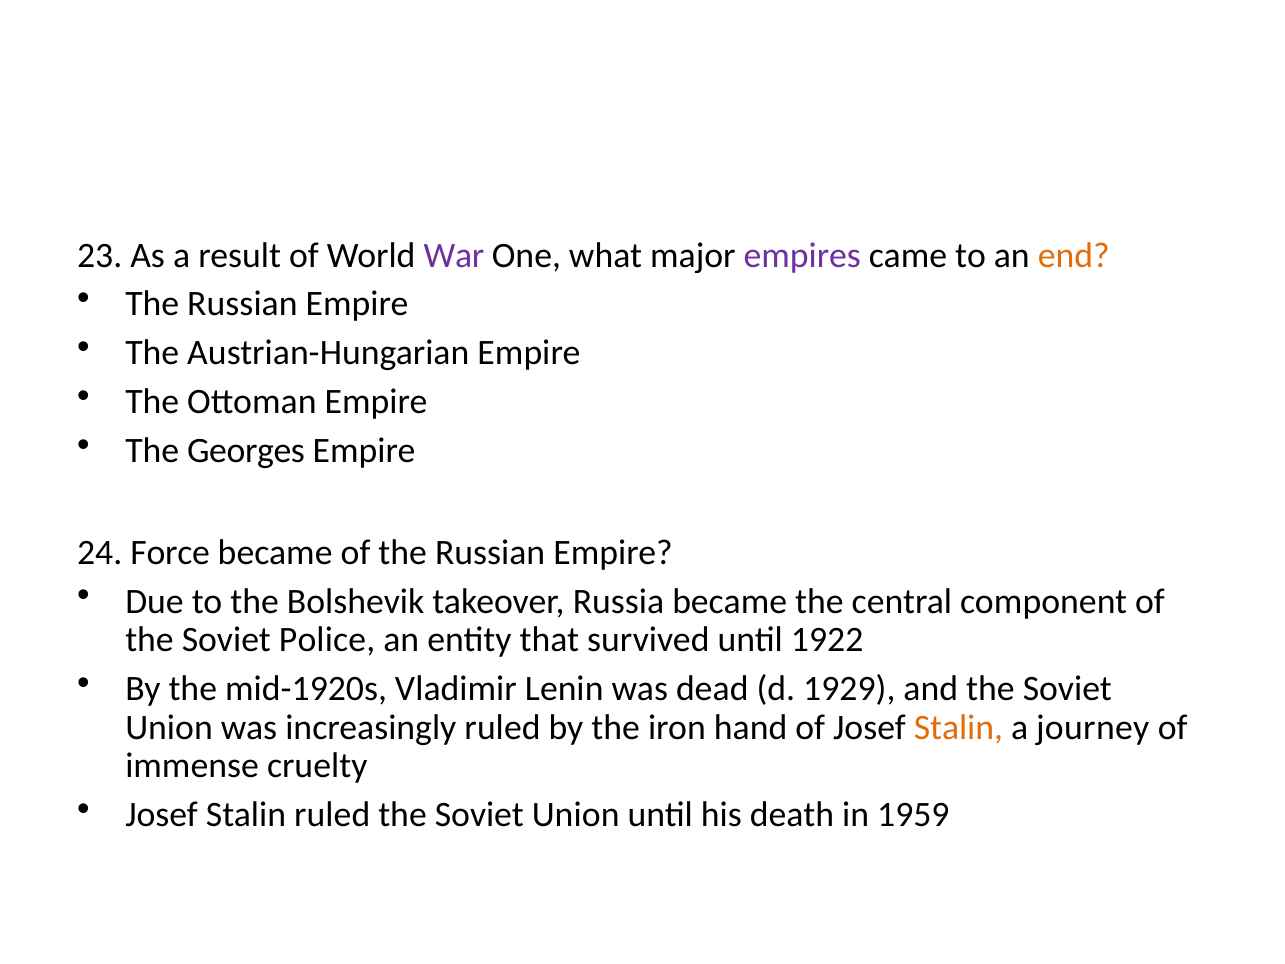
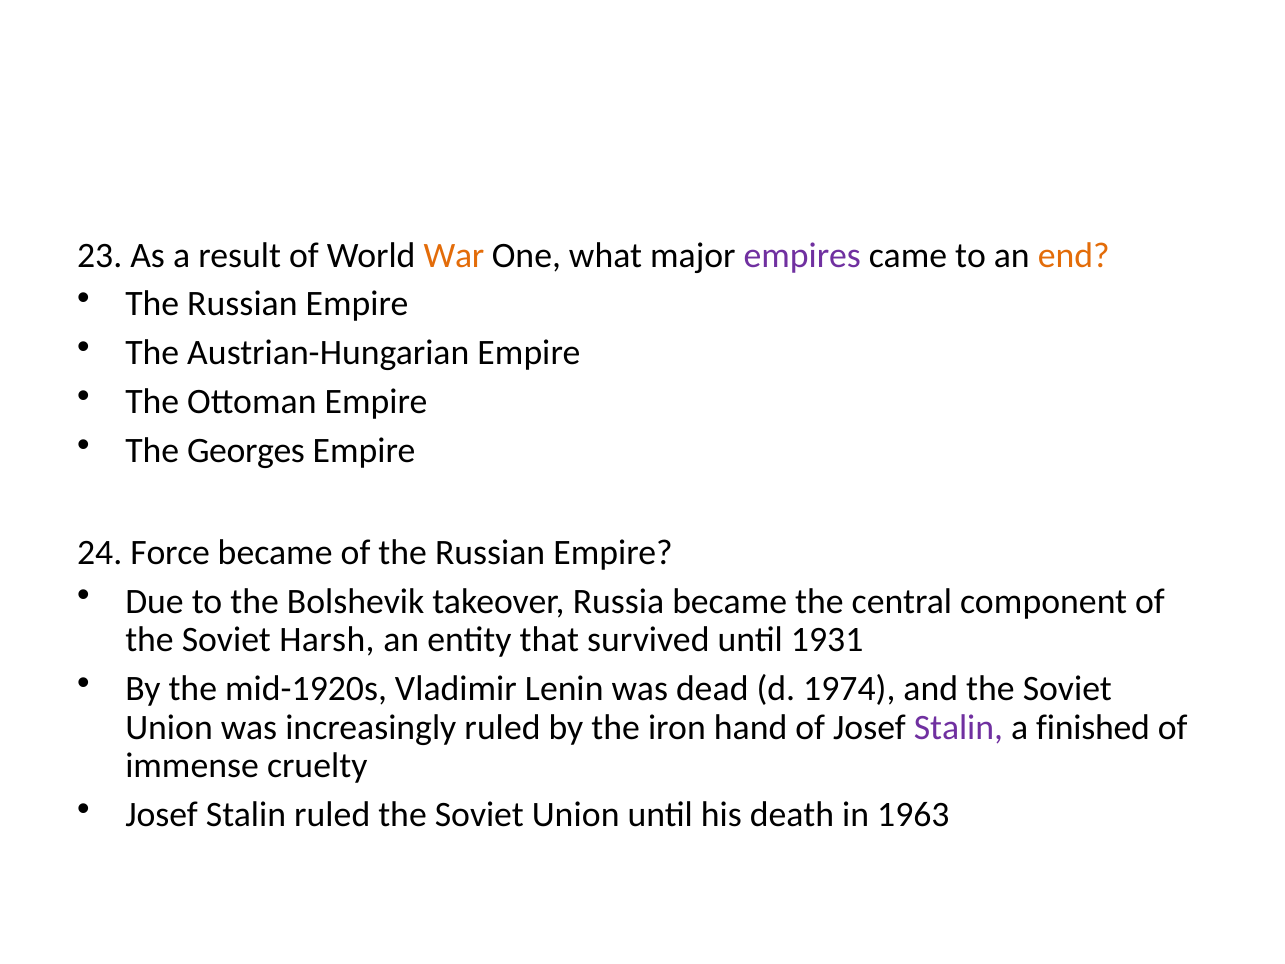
War colour: purple -> orange
Police: Police -> Harsh
1922: 1922 -> 1931
1929: 1929 -> 1974
Stalin at (958, 727) colour: orange -> purple
journey: journey -> finished
1959: 1959 -> 1963
